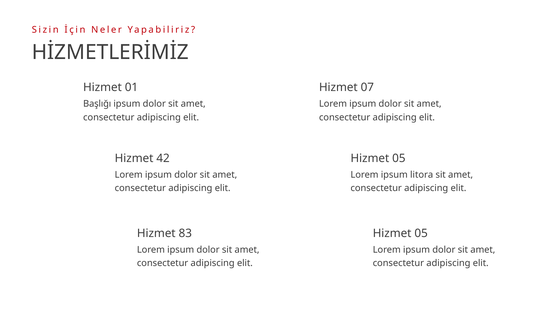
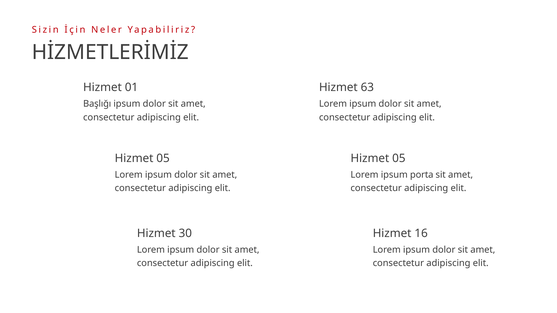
07: 07 -> 63
42 at (163, 159): 42 -> 05
litora: litora -> porta
83: 83 -> 30
05 at (421, 234): 05 -> 16
